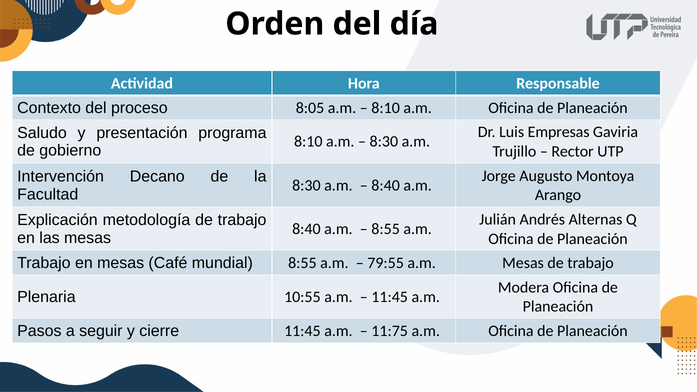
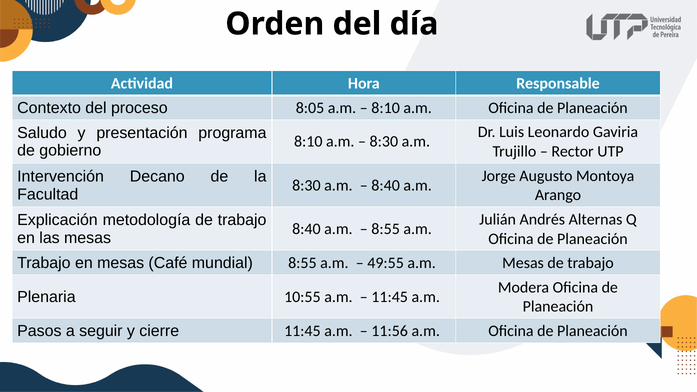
Empresas: Empresas -> Leonardo
79:55: 79:55 -> 49:55
11:75: 11:75 -> 11:56
